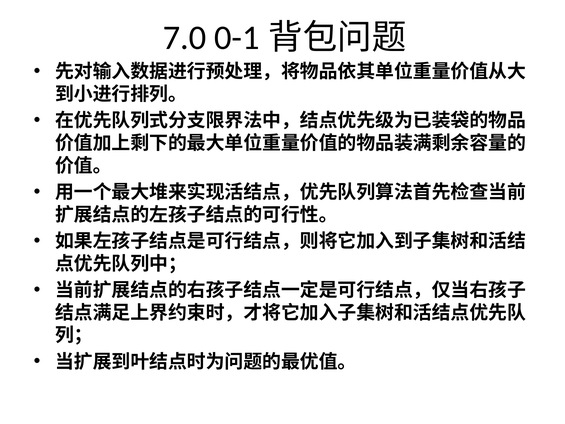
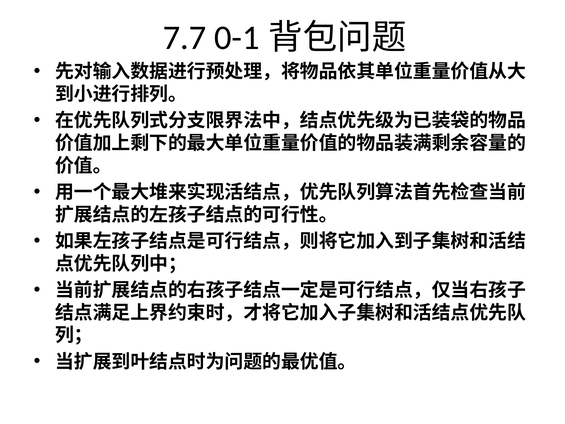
7.0: 7.0 -> 7.7
